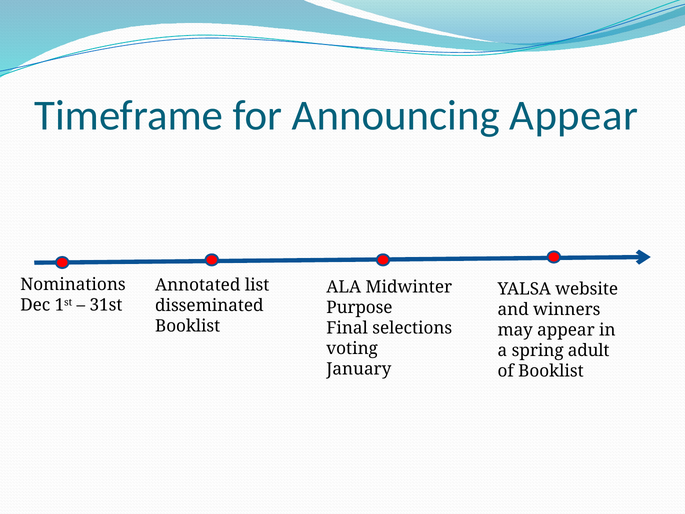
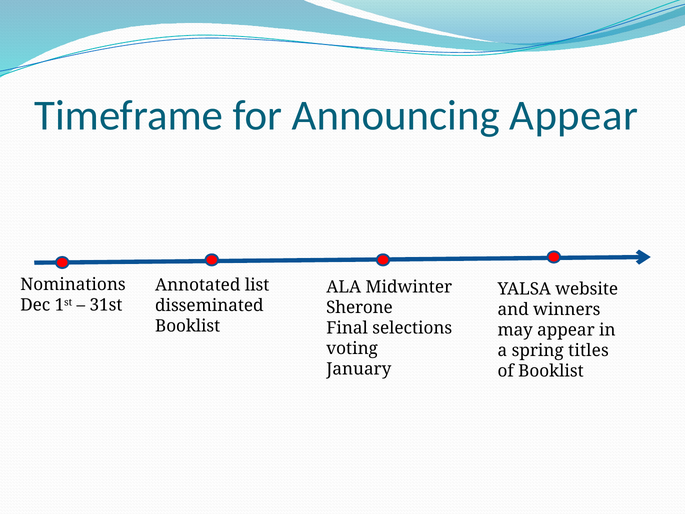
Purpose: Purpose -> Sherone
adult: adult -> titles
